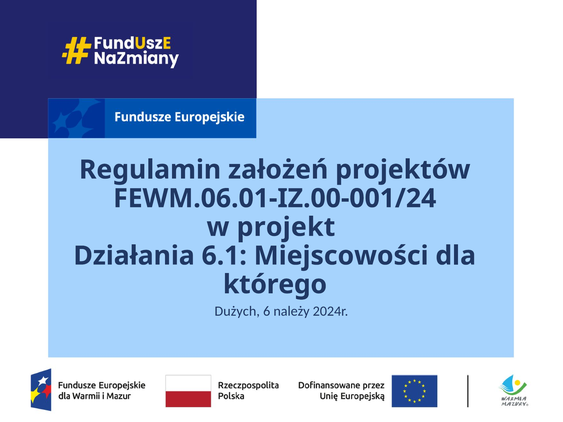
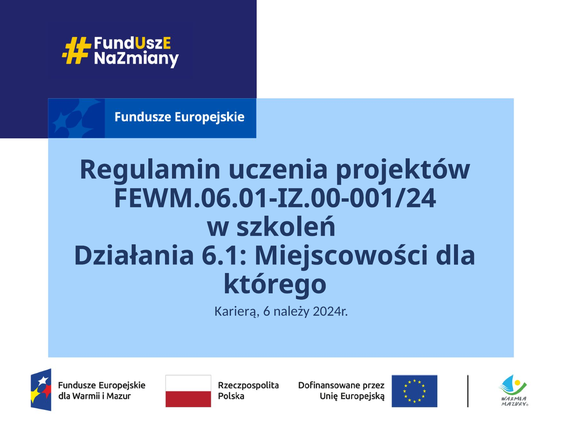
założeń: założeń -> uczenia
projekt: projekt -> szkoleń
Dużych: Dużych -> Karierą
